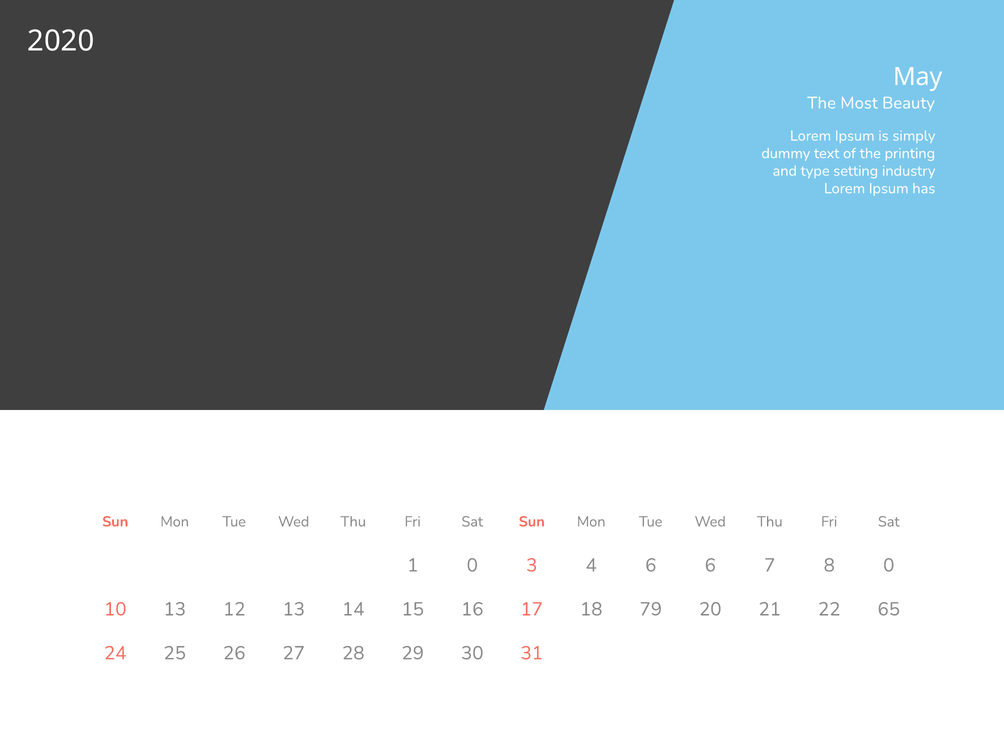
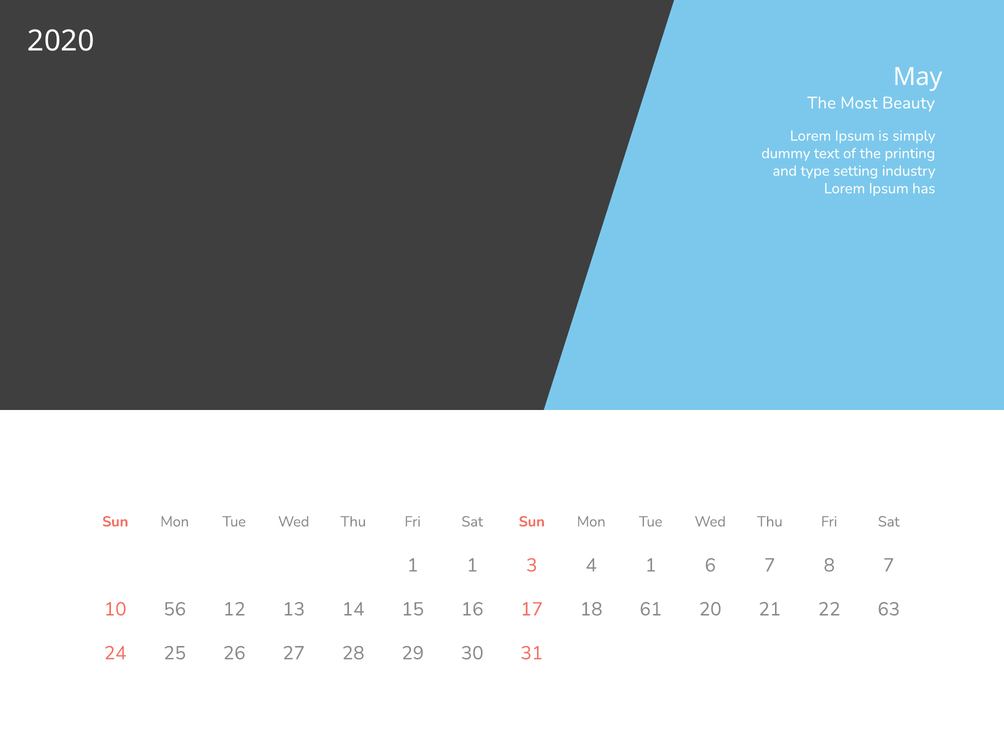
1 0: 0 -> 1
4 6: 6 -> 1
8 0: 0 -> 7
10 13: 13 -> 56
79: 79 -> 61
65: 65 -> 63
